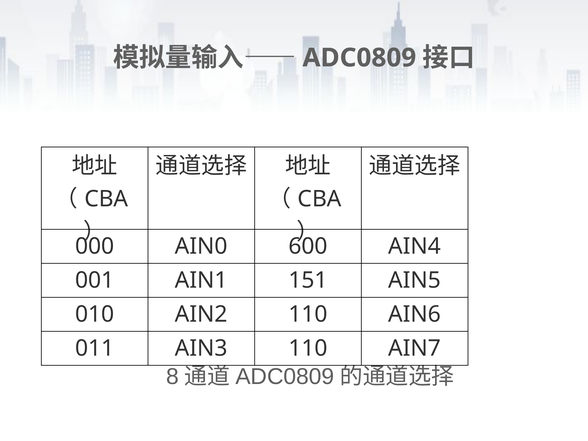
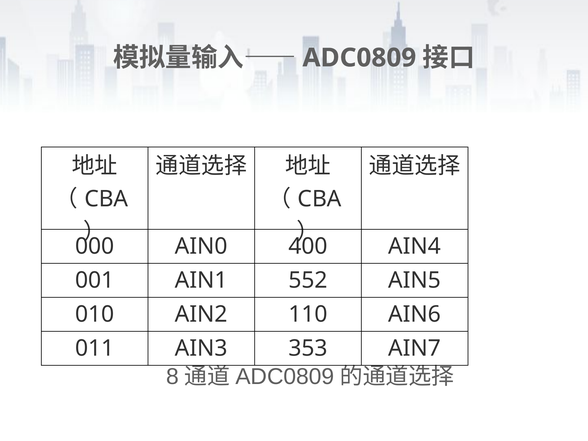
600: 600 -> 400
151: 151 -> 552
AIN3 110: 110 -> 353
